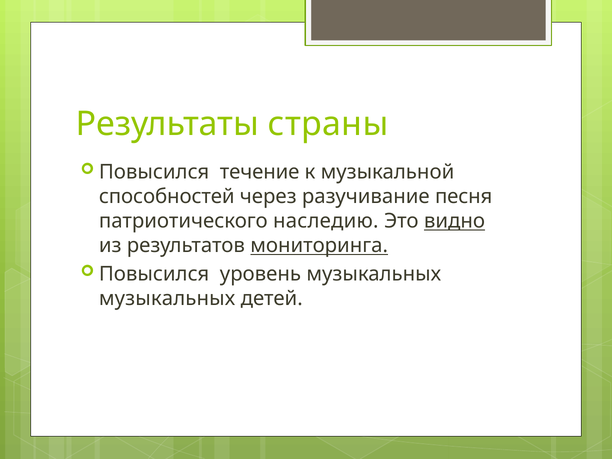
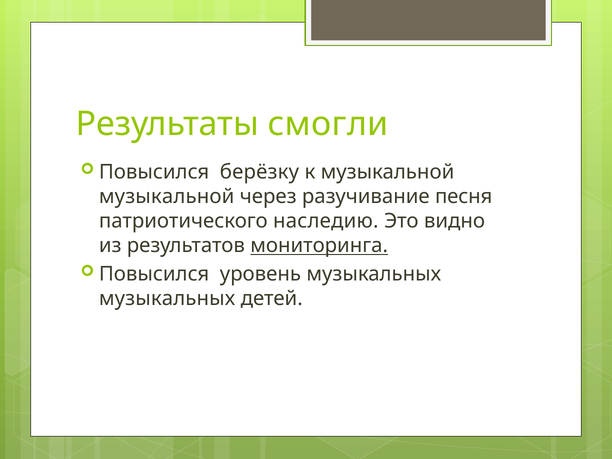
страны: страны -> смогли
течение: течение -> берёзку
способностей at (167, 197): способностей -> музыкальной
видно underline: present -> none
